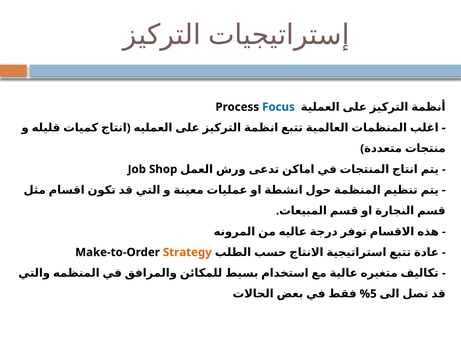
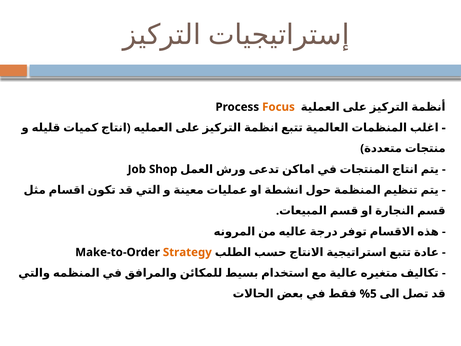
Focus colour: blue -> orange
